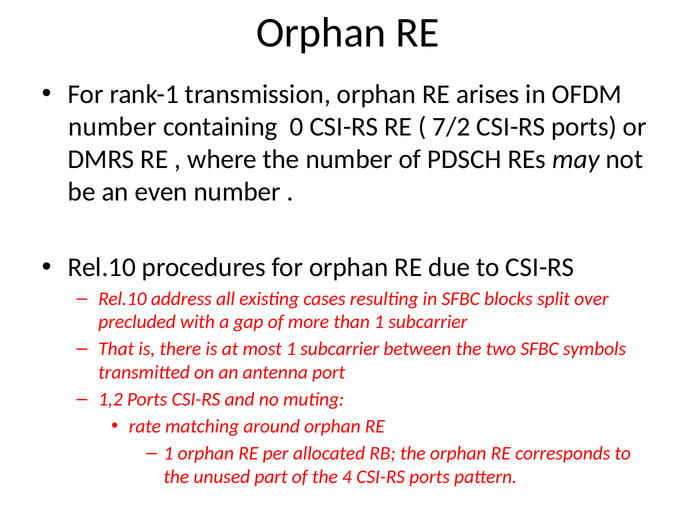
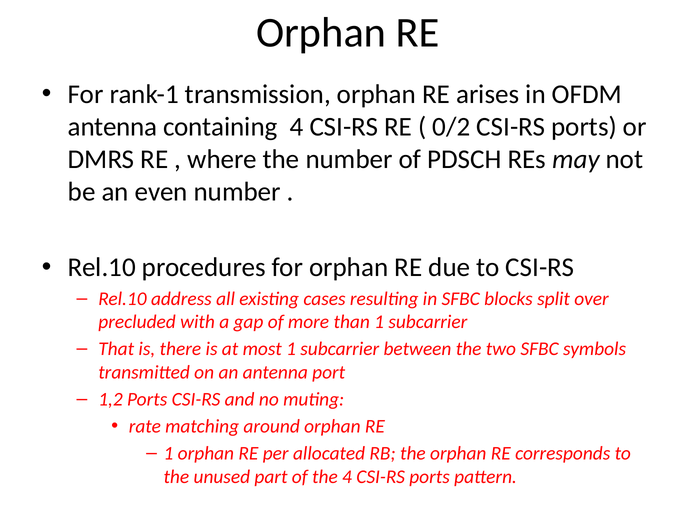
number at (112, 127): number -> antenna
containing 0: 0 -> 4
7/2: 7/2 -> 0/2
